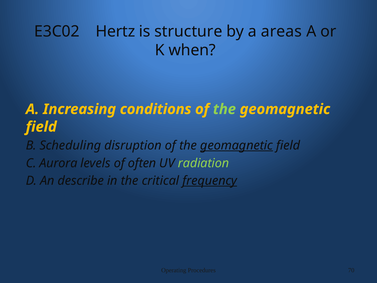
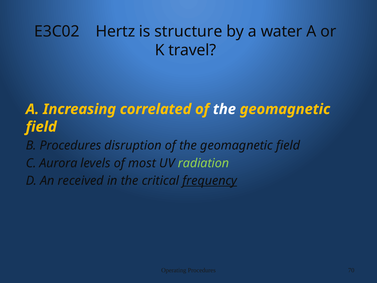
areas: areas -> water
when: when -> travel
conditions: conditions -> correlated
the at (224, 109) colour: light green -> white
B Scheduling: Scheduling -> Procedures
geomagnetic at (237, 145) underline: present -> none
often: often -> most
describe: describe -> received
